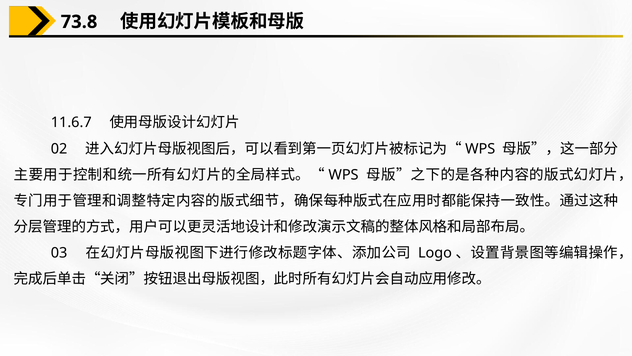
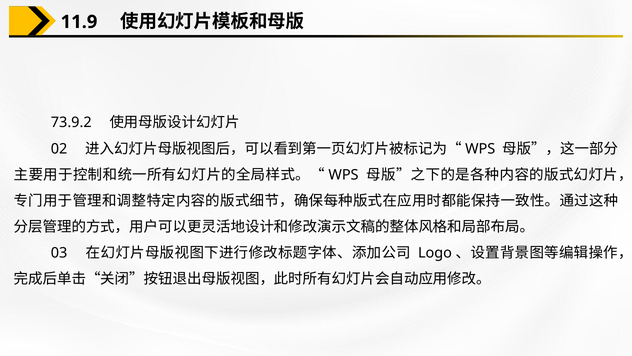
73.8: 73.8 -> 11.9
11.6.7: 11.6.7 -> 73.9.2
